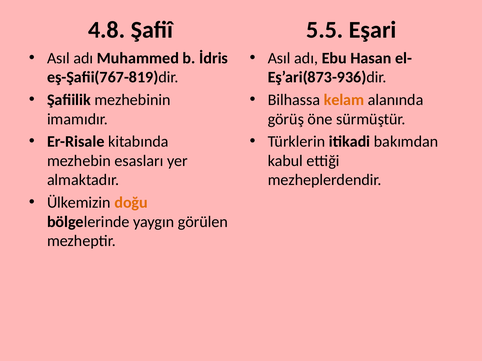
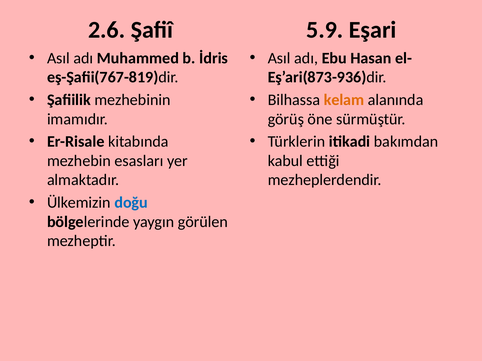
4.8: 4.8 -> 2.6
5.5: 5.5 -> 5.9
doğu colour: orange -> blue
